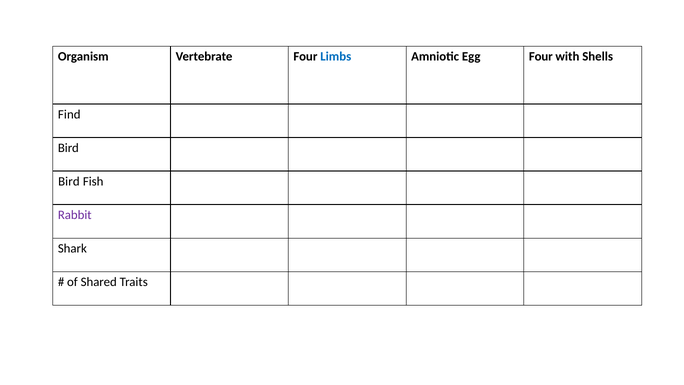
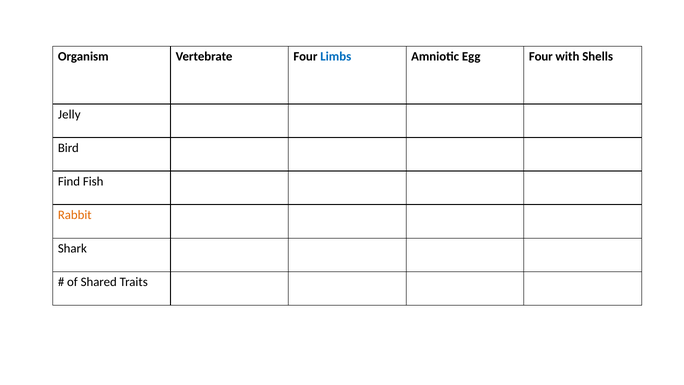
Find: Find -> Jelly
Bird at (69, 181): Bird -> Find
Rabbit colour: purple -> orange
